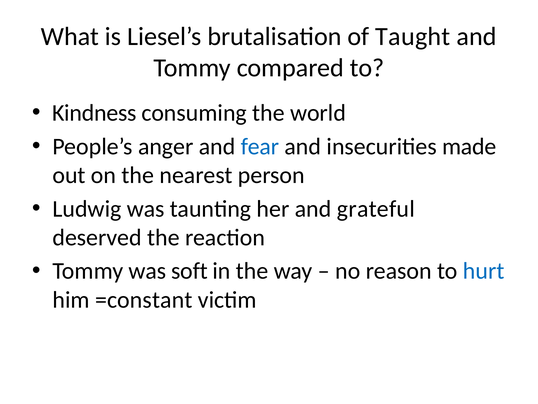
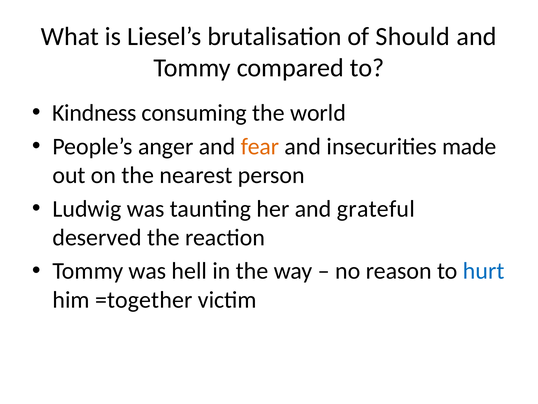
Taught: Taught -> Should
fear colour: blue -> orange
soft: soft -> hell
=constant: =constant -> =together
